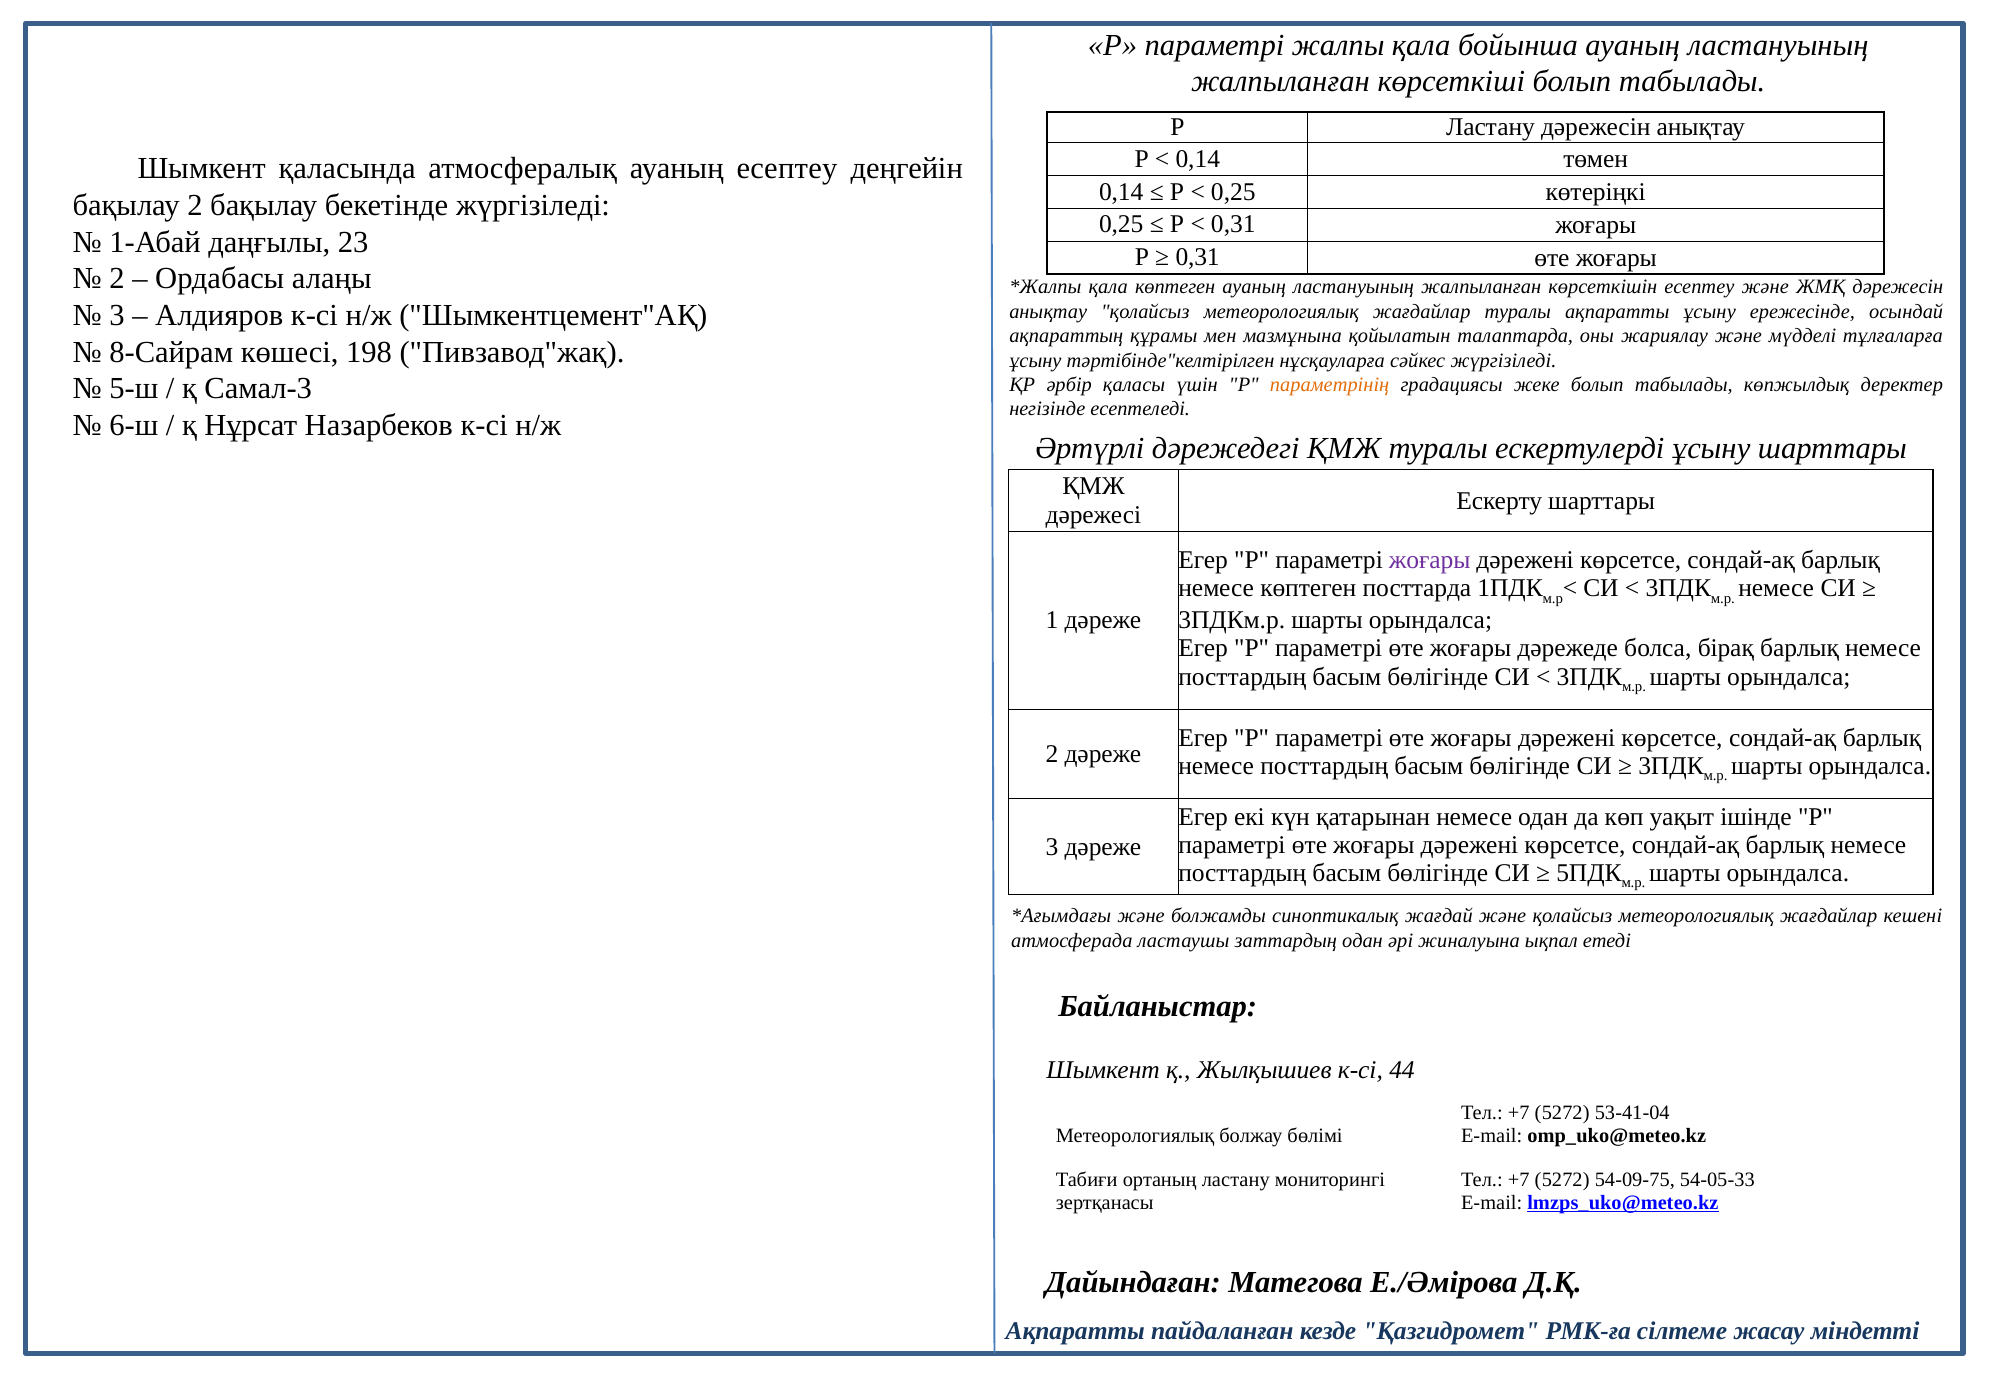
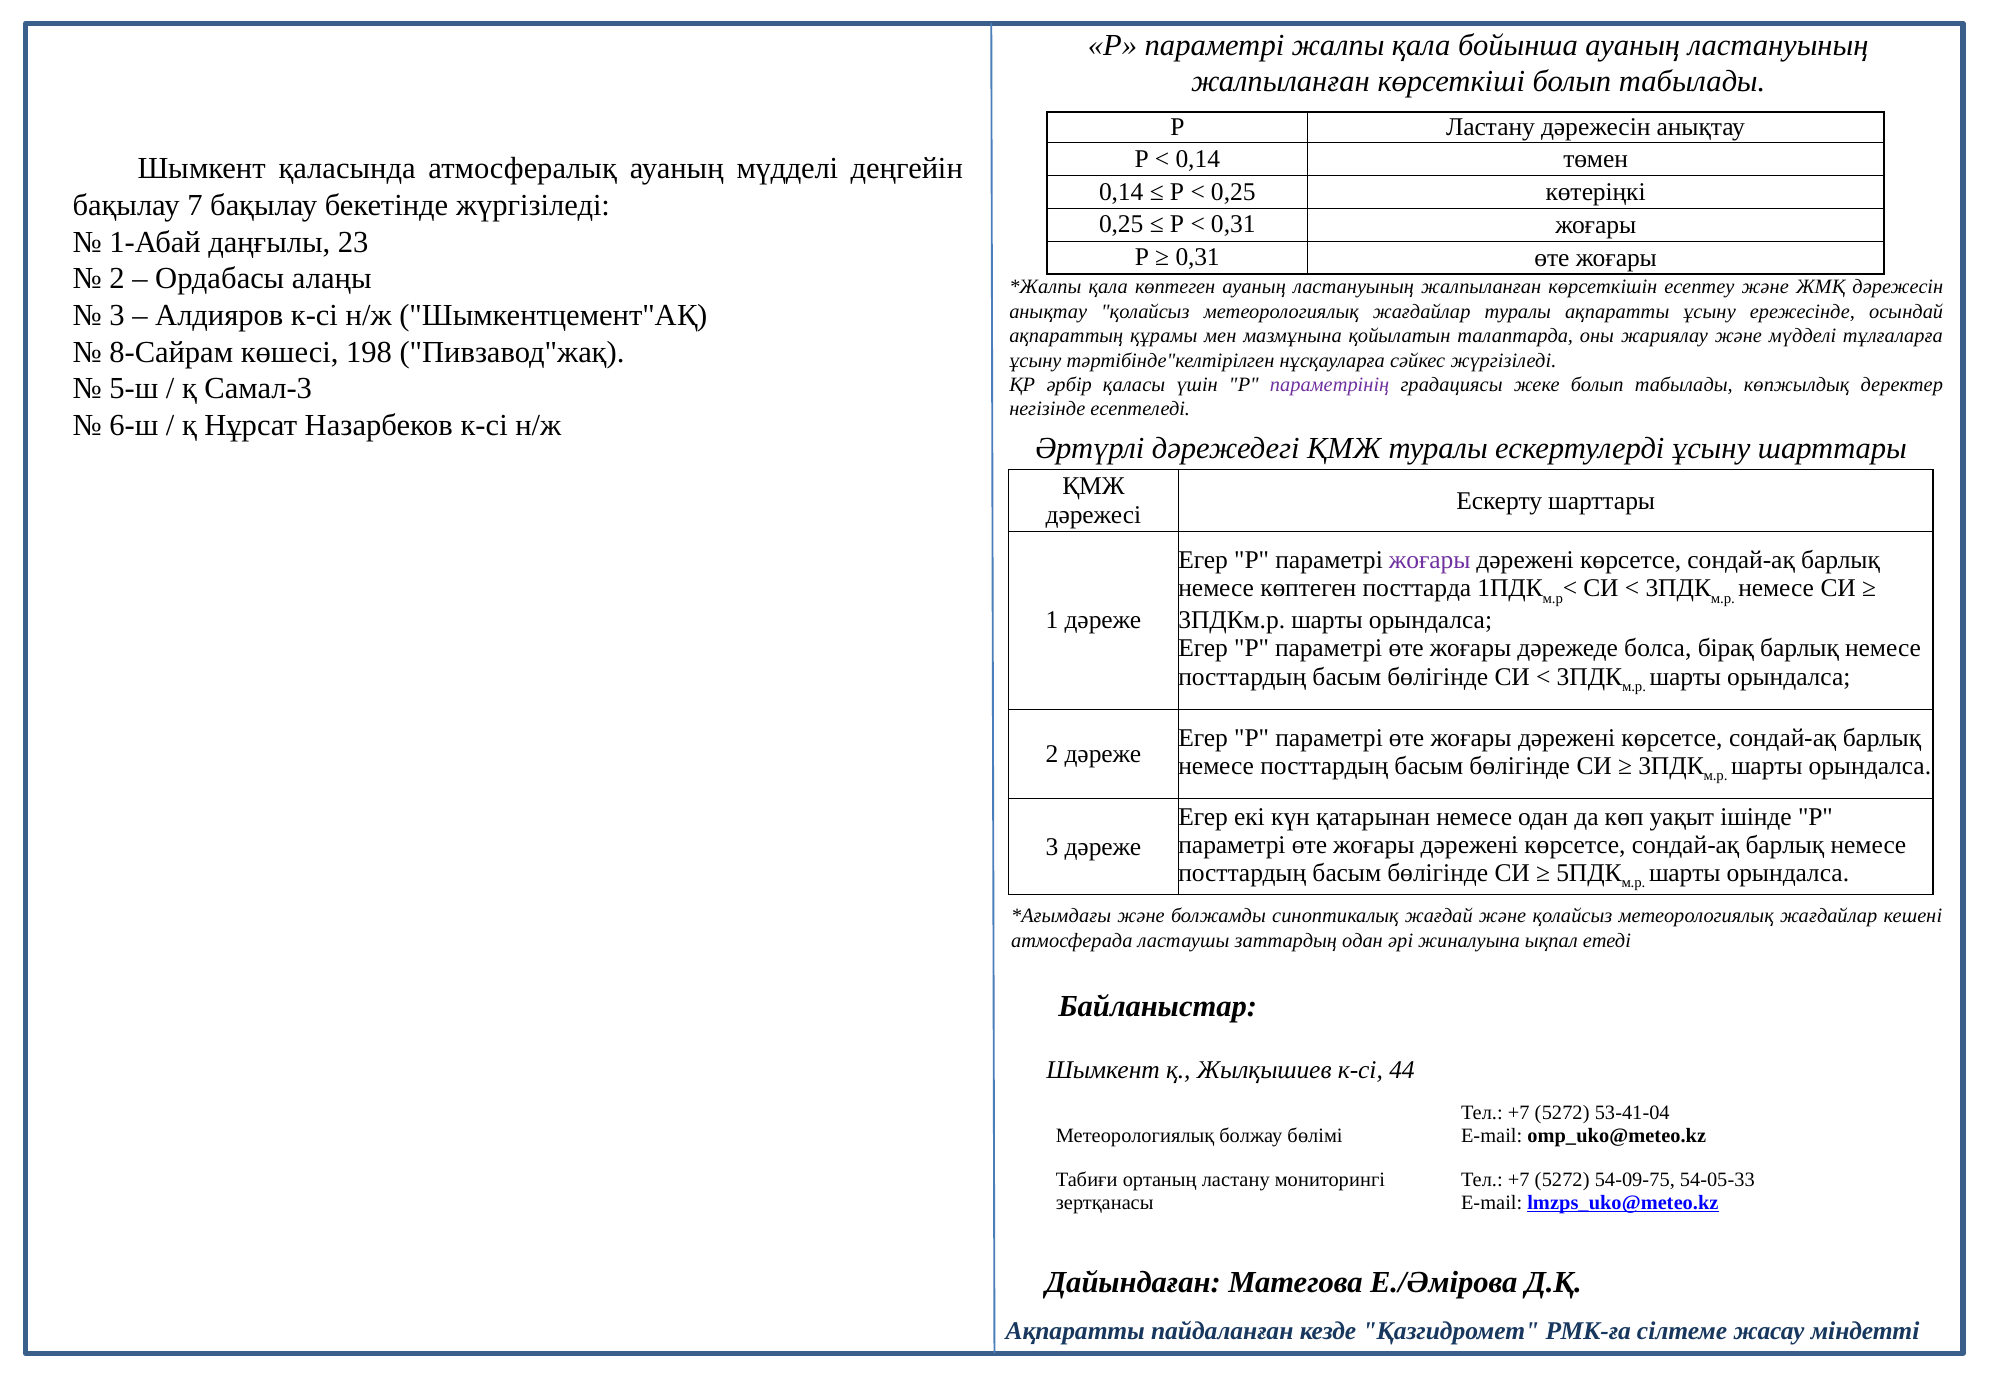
ауаның есептеу: есептеу -> мүдделі
бақылау 2: 2 -> 7
параметрінің colour: orange -> purple
